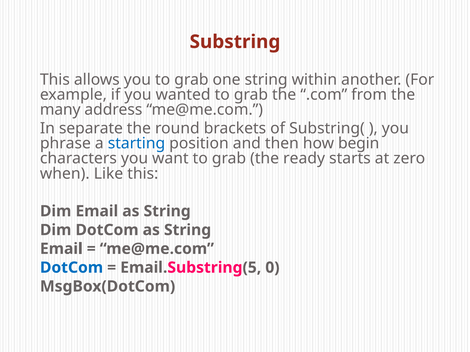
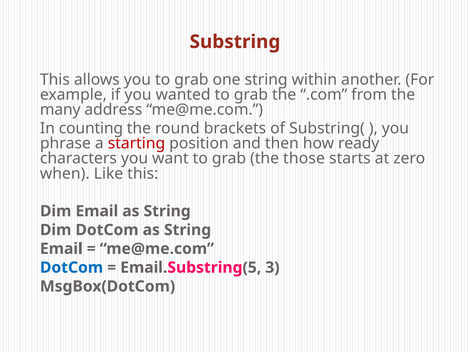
separate: separate -> counting
starting colour: blue -> red
begin: begin -> ready
ready: ready -> those
0: 0 -> 3
